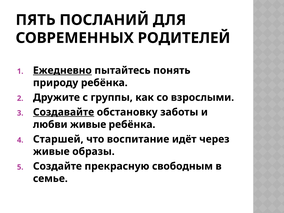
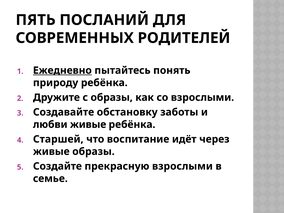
с группы: группы -> образы
Создавайте underline: present -> none
прекрасную свободным: свободным -> взрослыми
